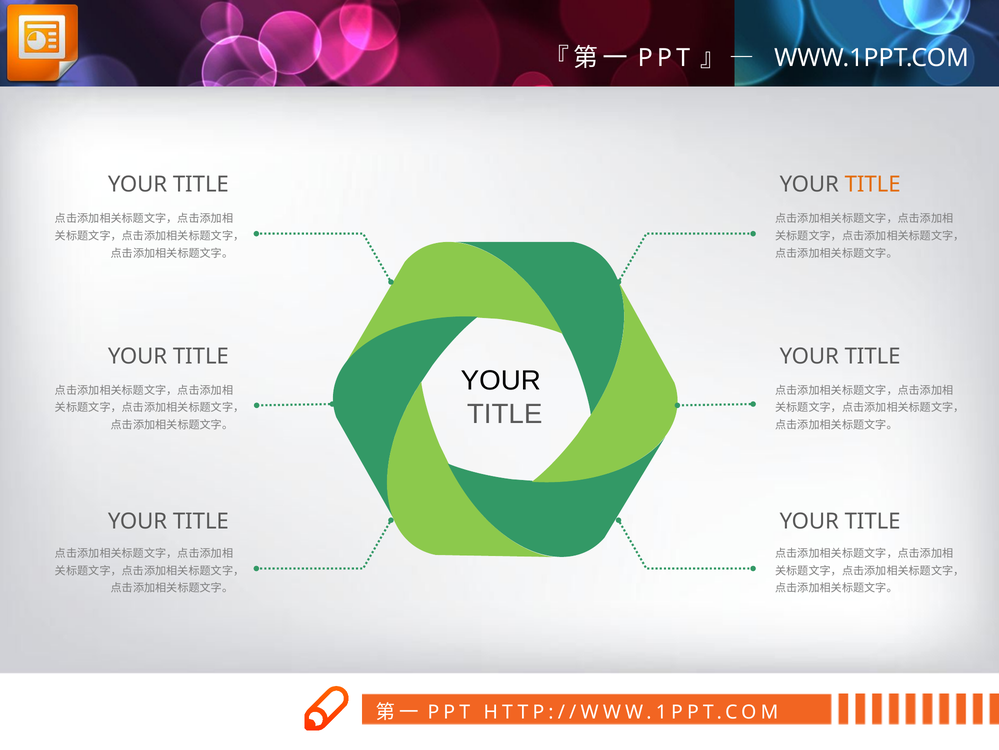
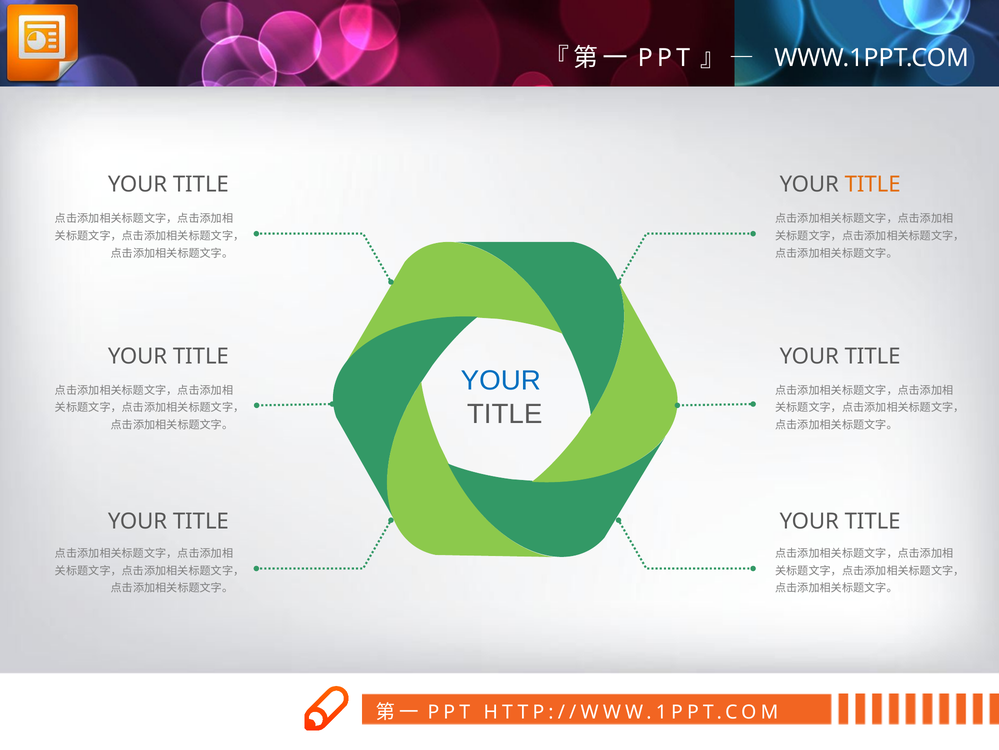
YOUR at (501, 380) colour: black -> blue
